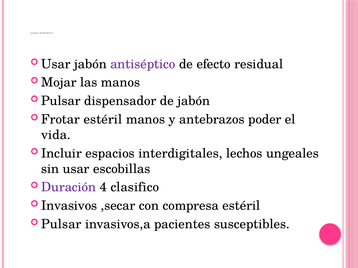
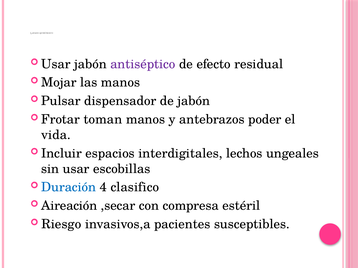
Frotar estéril: estéril -> toman
Duración colour: purple -> blue
Invasivos: Invasivos -> Aireación
Pulsar at (61, 225): Pulsar -> Riesgo
